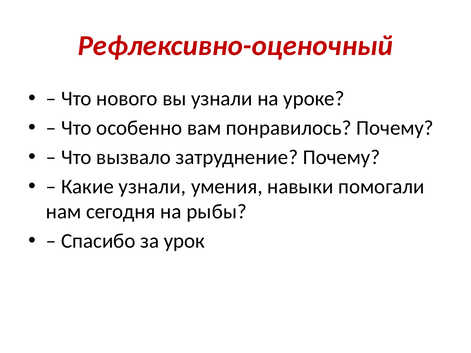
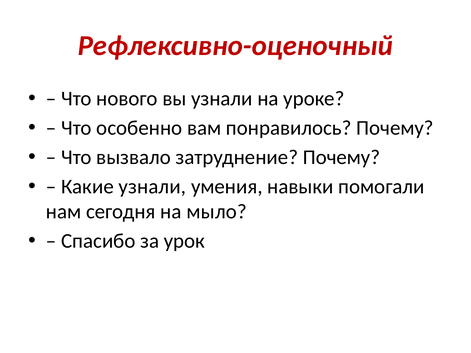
рыбы: рыбы -> мыло
